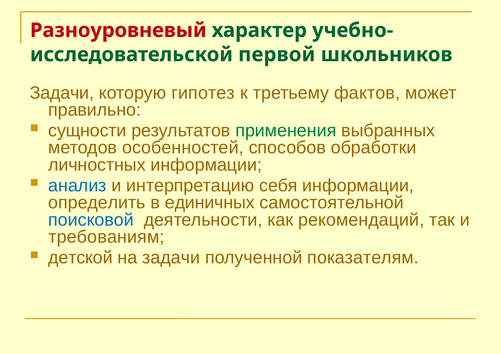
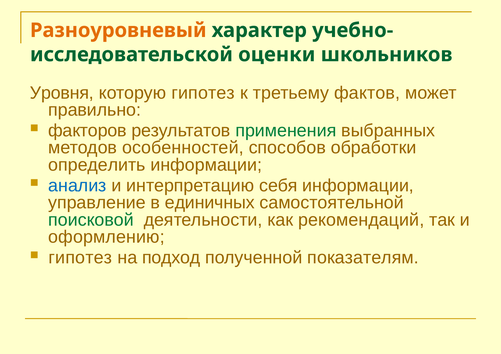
Разноуровневый colour: red -> orange
первой: первой -> оценки
Задачи at (62, 93): Задачи -> Уровня
сущности: сущности -> факторов
личностных: личностных -> определить
определить: определить -> управление
поисковой colour: blue -> green
требованиям: требованиям -> оформлению
детской at (80, 258): детской -> гипотез
на задачи: задачи -> подход
